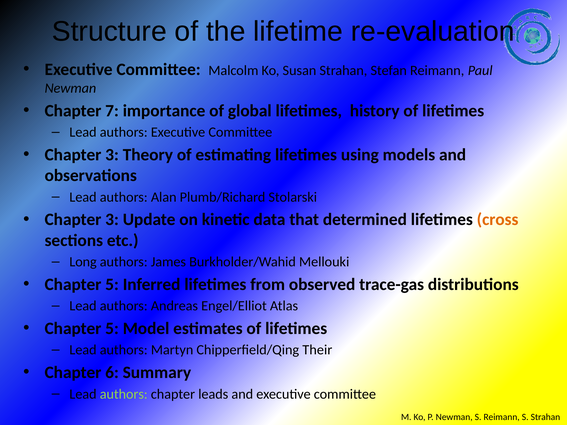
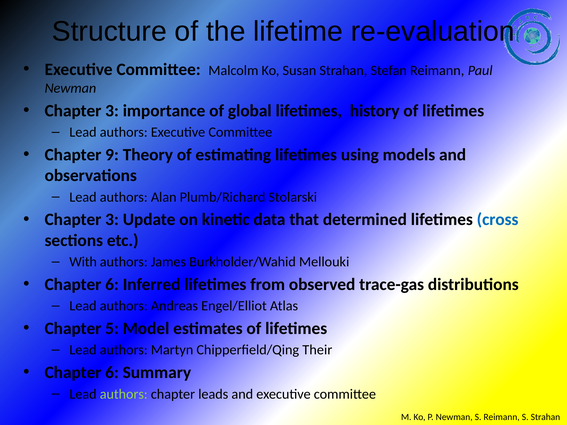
7 at (112, 111): 7 -> 3
3 at (112, 155): 3 -> 9
cross colour: orange -> blue
Long: Long -> With
5 at (112, 285): 5 -> 6
